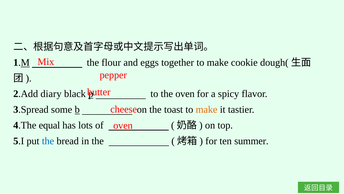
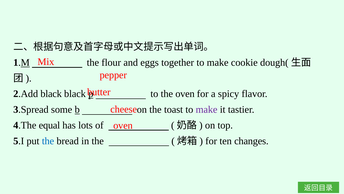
2.Add diary: diary -> black
make at (207, 109) colour: orange -> purple
summer: summer -> changes
